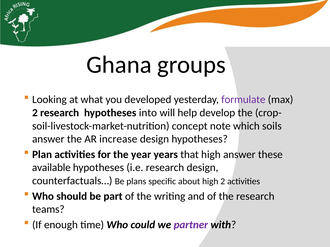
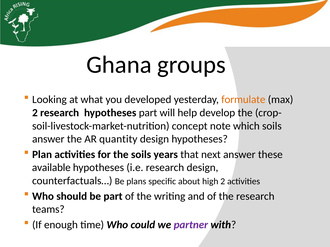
formulate colour: purple -> orange
hypotheses into: into -> part
increase: increase -> quantity
the year: year -> soils
that high: high -> next
